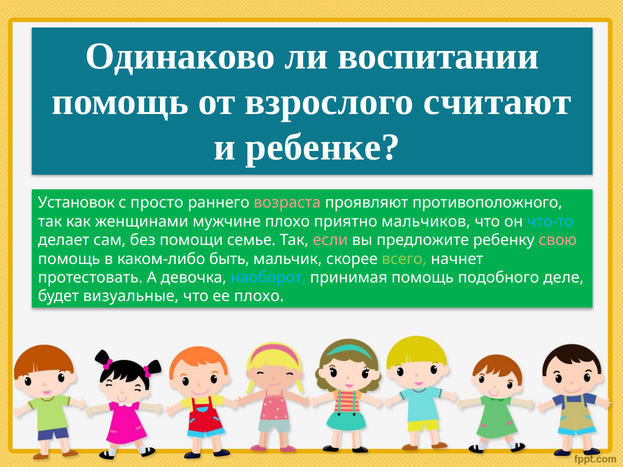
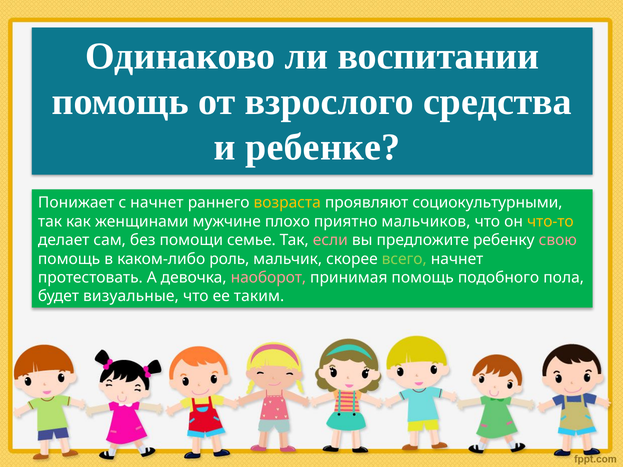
считают: считают -> средства
Установок: Установок -> Понижает
с просто: просто -> начнет
возраста colour: pink -> yellow
противоположного: противоположного -> социокультурными
что-то colour: light blue -> yellow
быть: быть -> роль
наоборот colour: light blue -> pink
деле: деле -> пола
ее плохо: плохо -> таким
